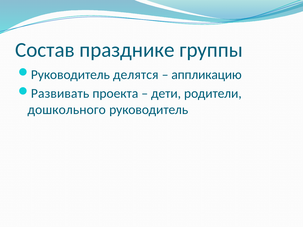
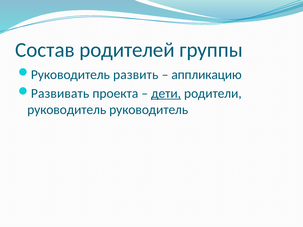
празднике: празднике -> родителей
делятся: делятся -> развить
дети underline: none -> present
дошкольного at (67, 110): дошкольного -> руководитель
